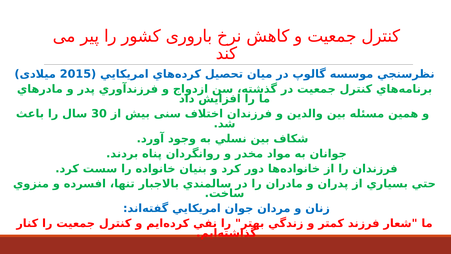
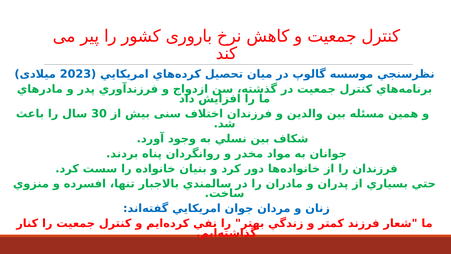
2015: 2015 -> 2023
